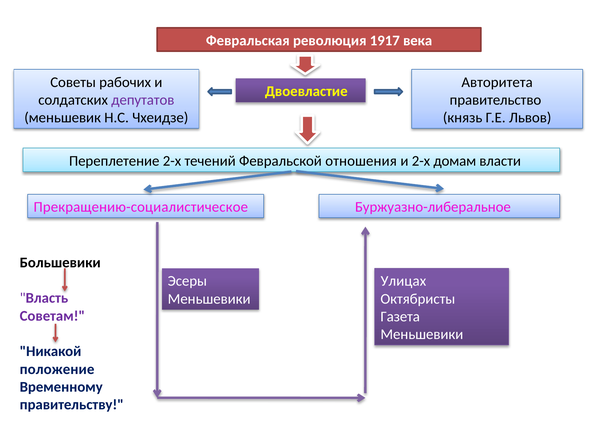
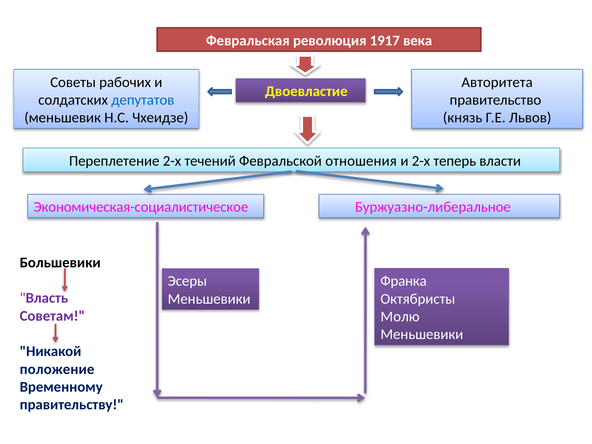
депутатов colour: purple -> blue
домам: домам -> теперь
Прекращению-социалистическое: Прекращению-социалистическое -> Экономическая-социалистическое
Улицах: Улицах -> Франка
Газета: Газета -> Молю
